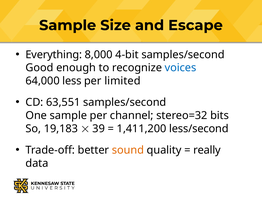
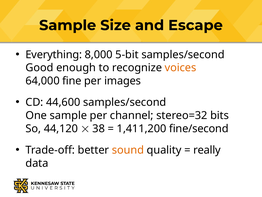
4-bit: 4-bit -> 5-bit
voices colour: blue -> orange
less: less -> fine
limited: limited -> images
63,551: 63,551 -> 44,600
19,183: 19,183 -> 44,120
39: 39 -> 38
less/second: less/second -> fine/second
